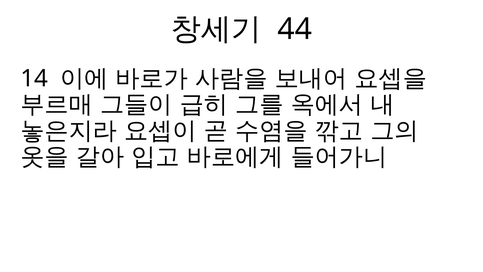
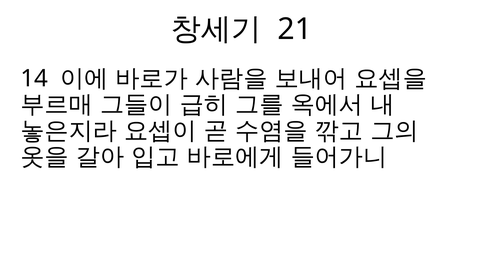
44: 44 -> 21
